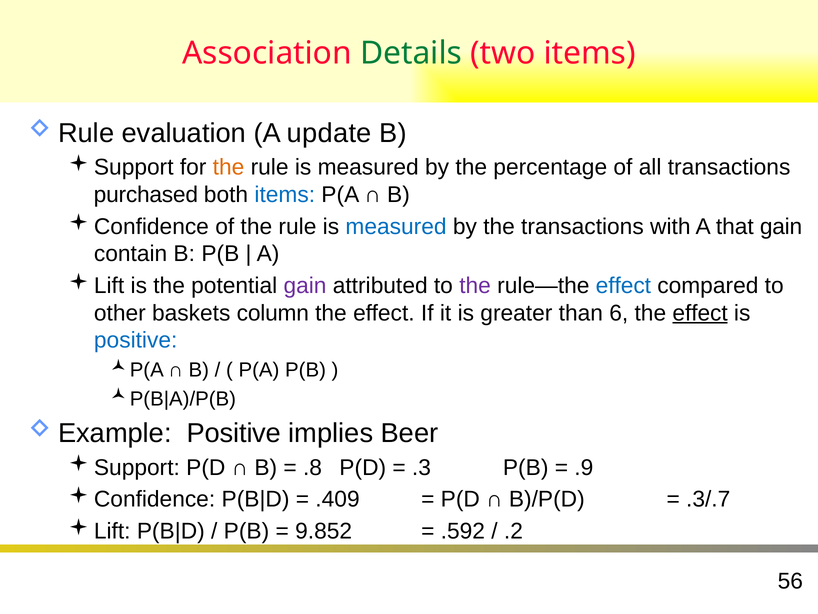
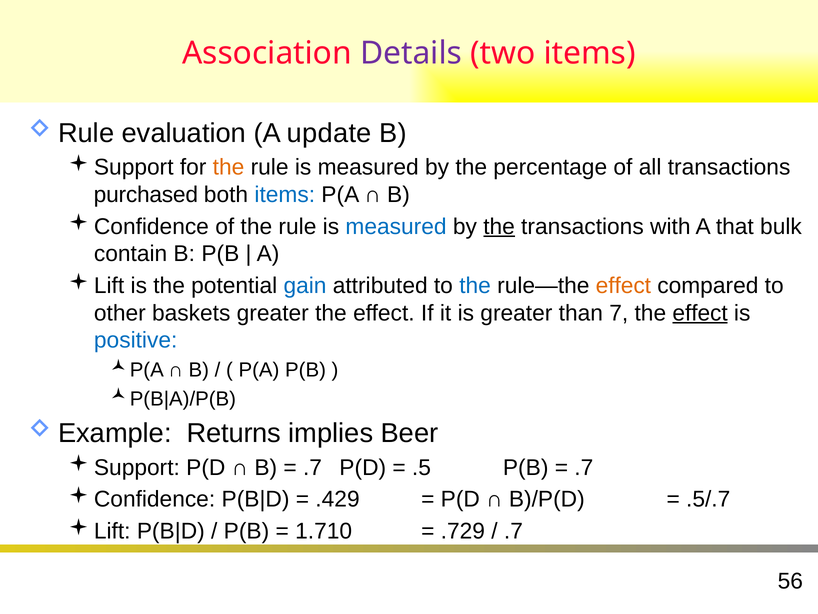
Details colour: green -> purple
the at (499, 226) underline: none -> present
that gain: gain -> bulk
gain at (305, 285) colour: purple -> blue
the at (475, 285) colour: purple -> blue
effect at (623, 285) colour: blue -> orange
baskets column: column -> greater
6: 6 -> 7
Positive at (234, 433): Positive -> Returns
.8 at (313, 467): .8 -> .7
.3: .3 -> .5
.9 at (584, 467): .9 -> .7
.409: .409 -> .429
.3/.7: .3/.7 -> .5/.7
9.852: 9.852 -> 1.710
.592: .592 -> .729
.2 at (513, 531): .2 -> .7
